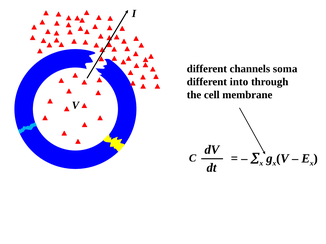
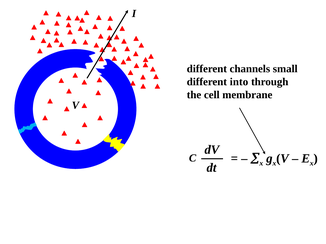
soma: soma -> small
